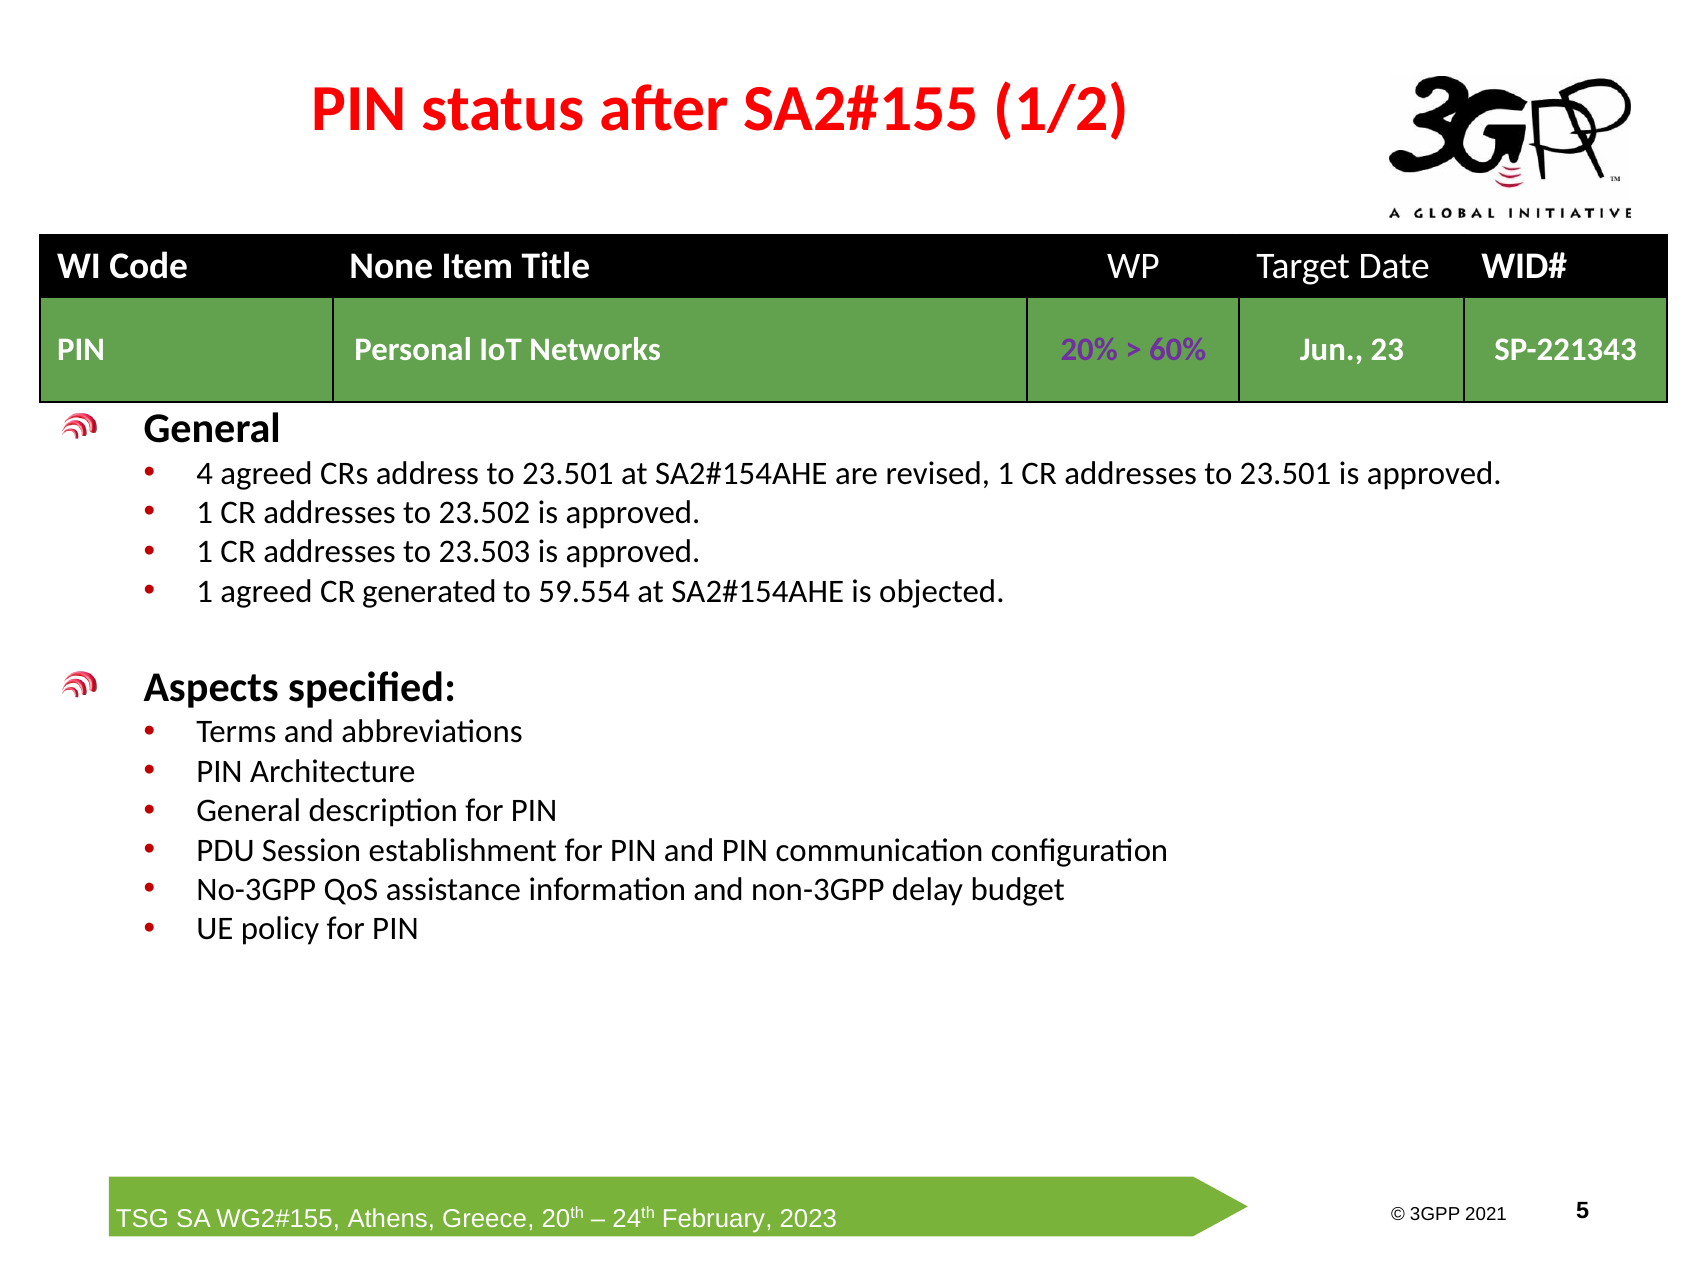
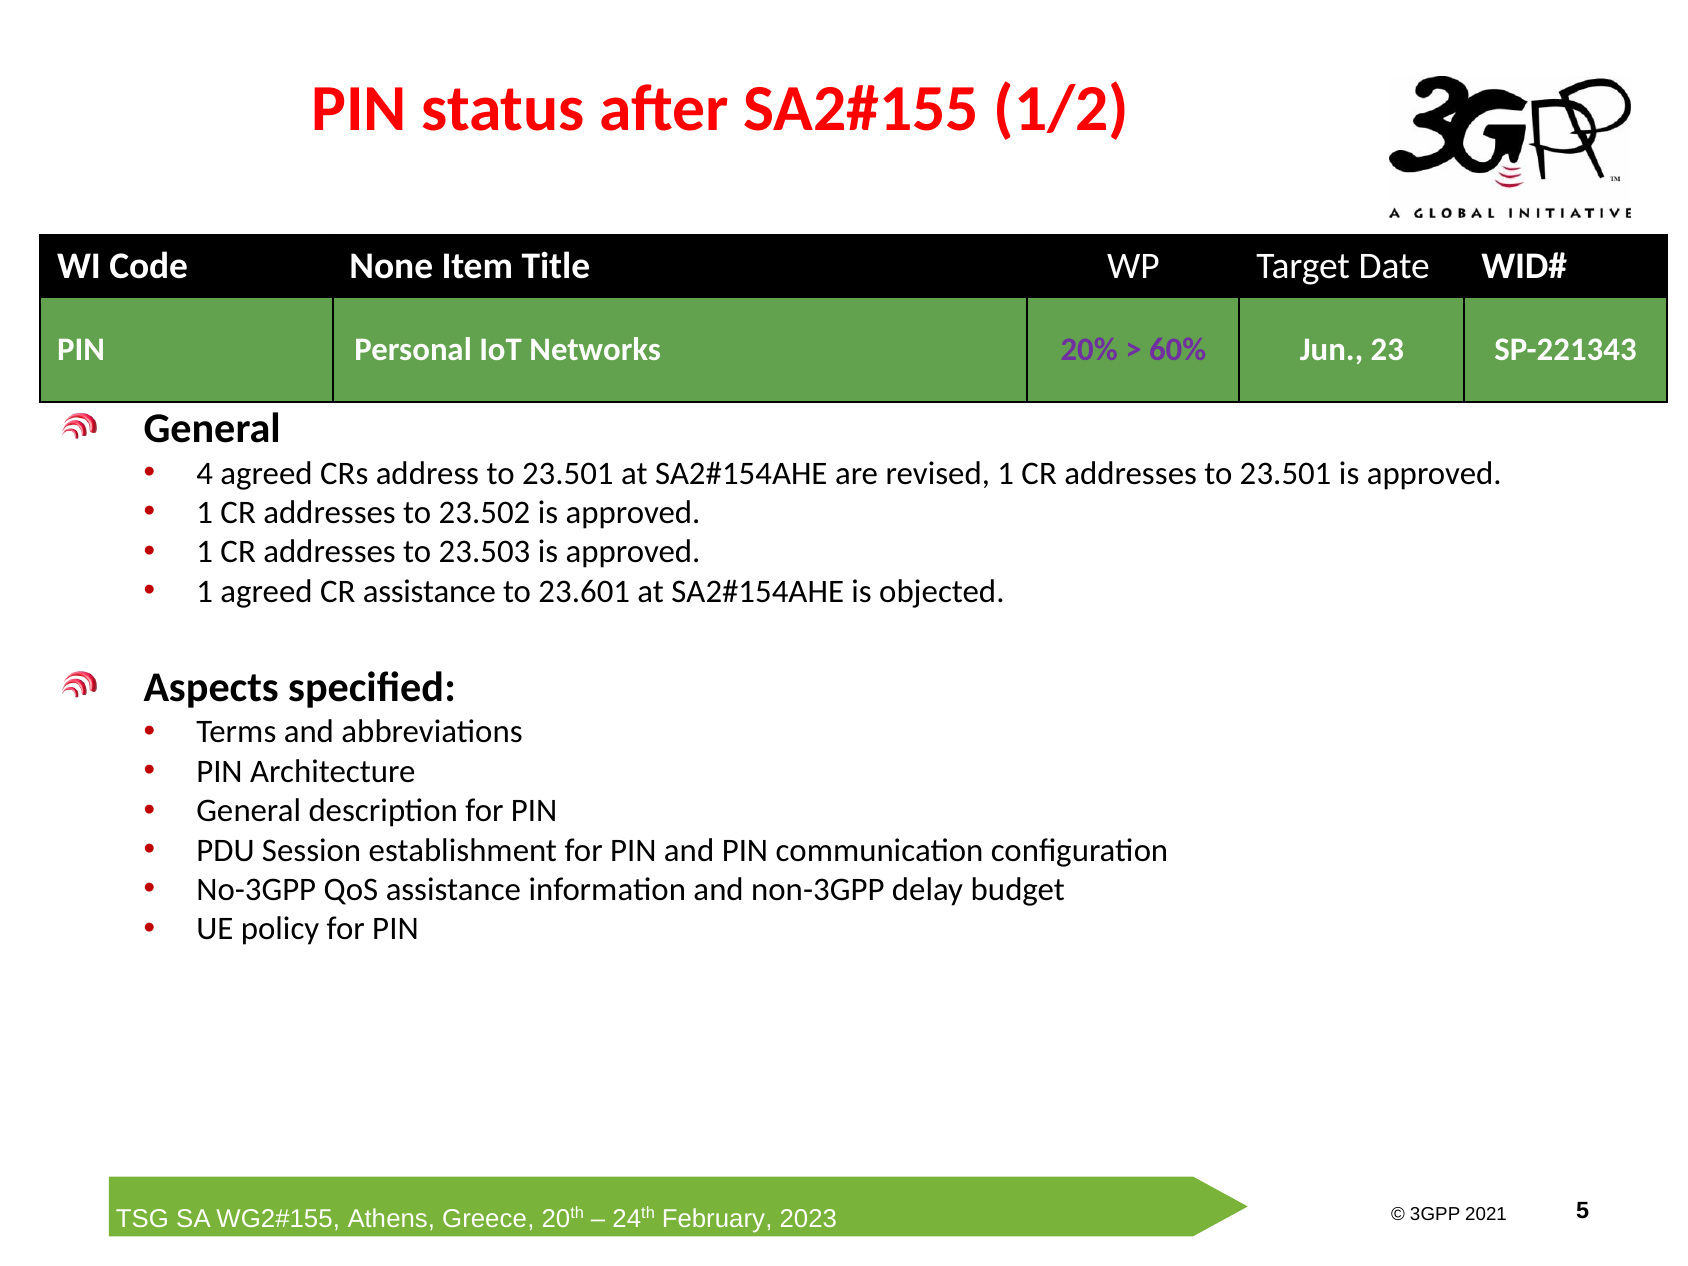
CR generated: generated -> assistance
59.554: 59.554 -> 23.601
